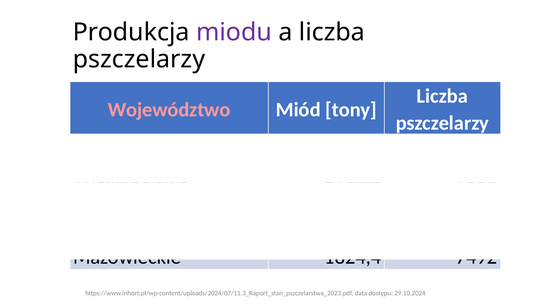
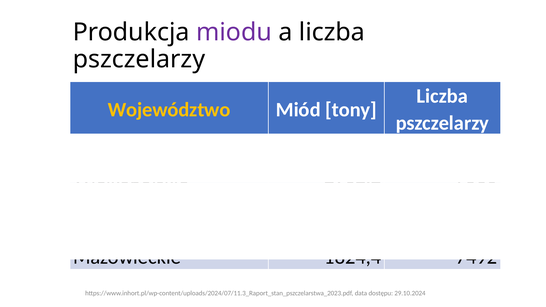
Województwo colour: pink -> yellow
